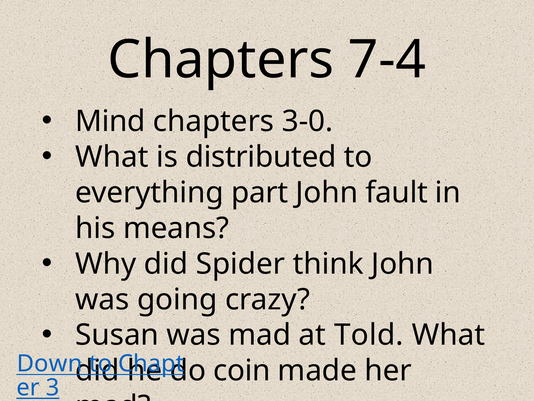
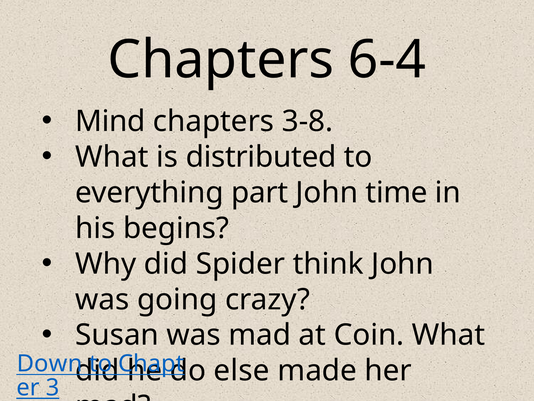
7-4: 7-4 -> 6-4
3-0: 3-0 -> 3-8
fault: fault -> time
means: means -> begins
Told: Told -> Coin
coin: coin -> else
